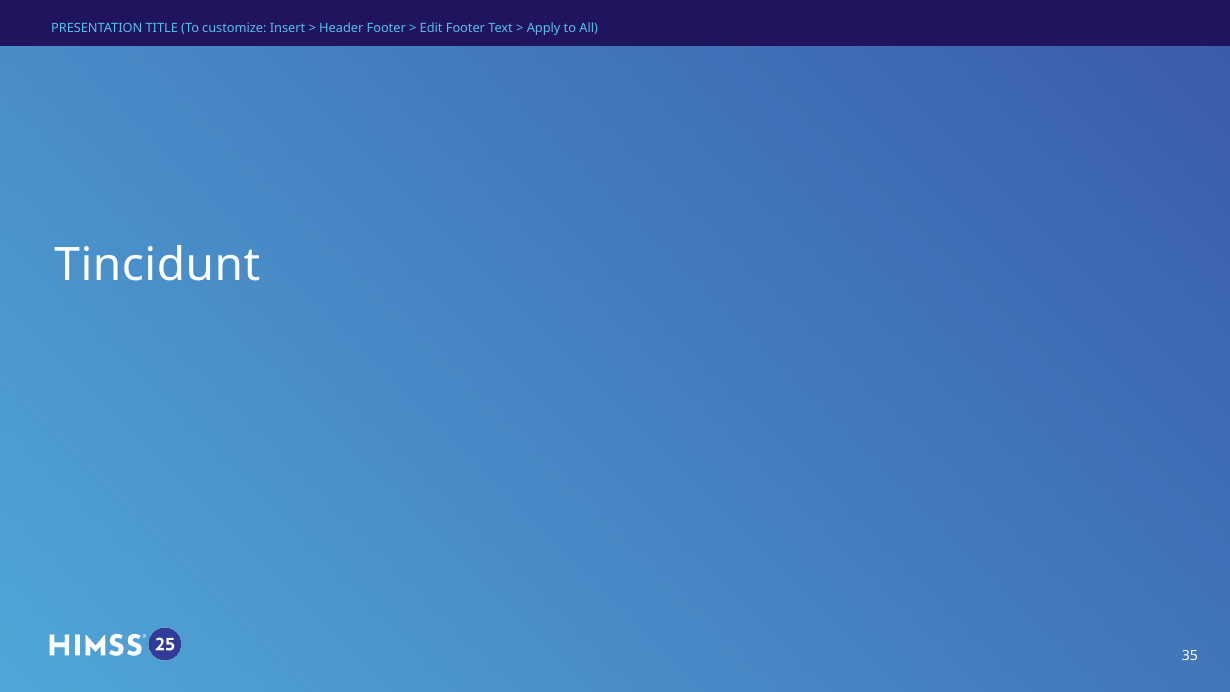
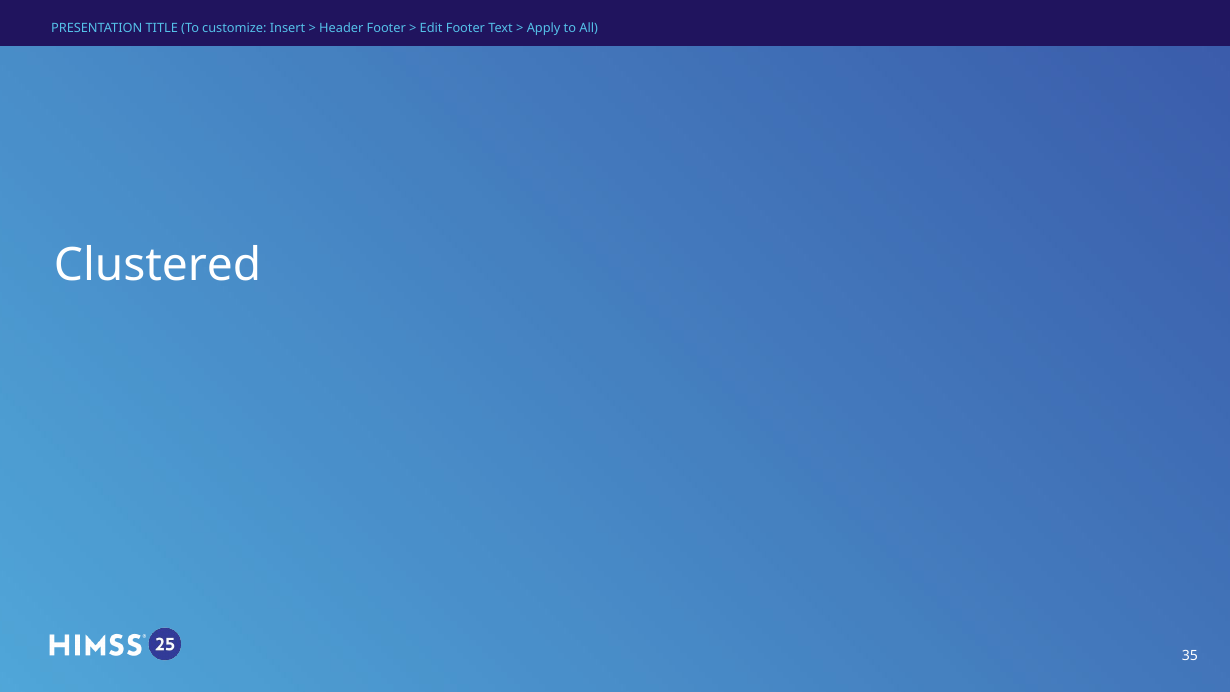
Tincidunt: Tincidunt -> Clustered
